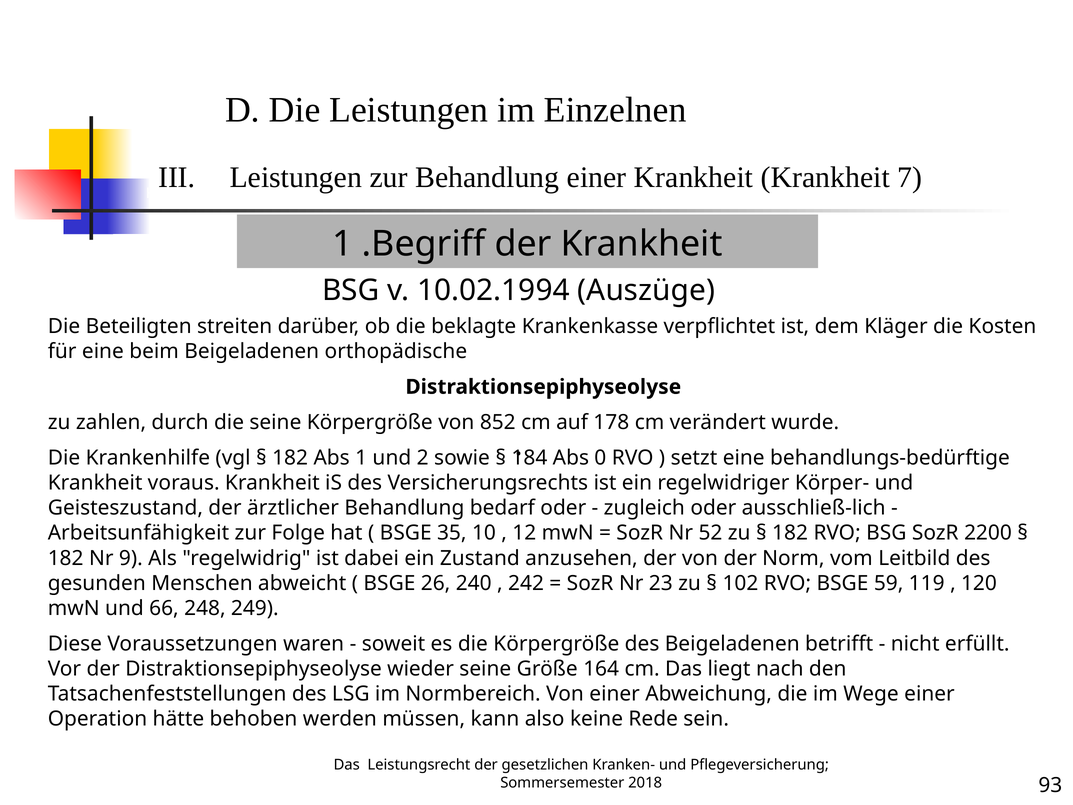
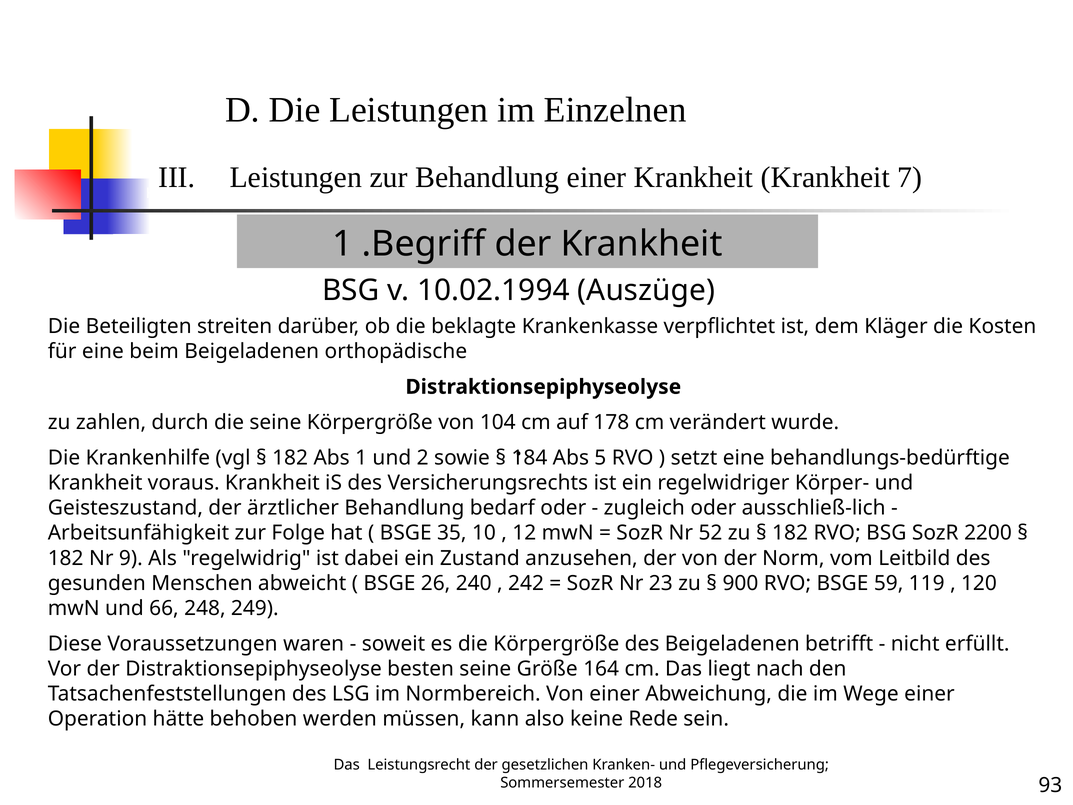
852: 852 -> 104
0: 0 -> 5
102: 102 -> 900
wieder: wieder -> besten
